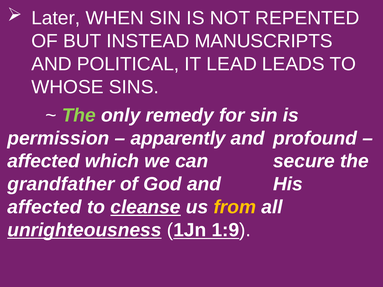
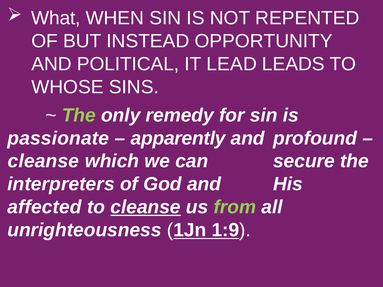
Later: Later -> What
MANUSCRIPTS: MANUSCRIPTS -> OPPORTUNITY
permission: permission -> passionate
affected at (44, 161): affected -> cleanse
grandfather: grandfather -> interpreters
from colour: yellow -> light green
unrighteousness underline: present -> none
